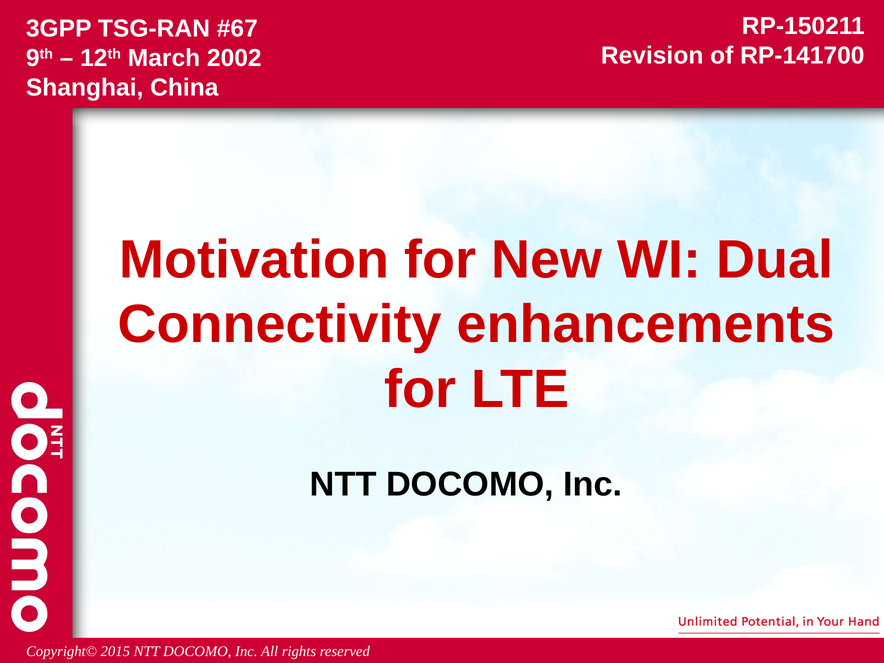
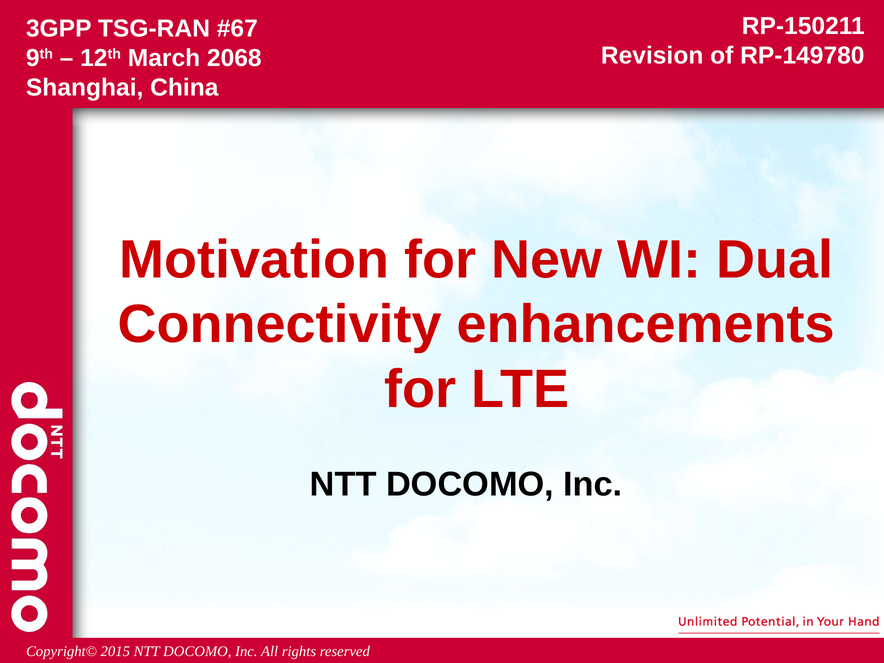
RP-141700: RP-141700 -> RP-149780
2002: 2002 -> 2068
